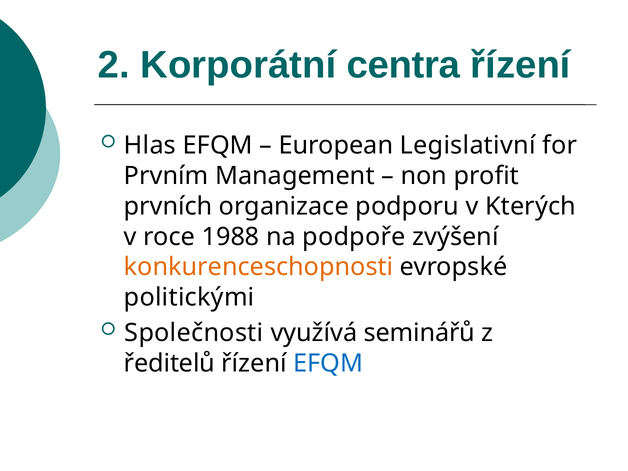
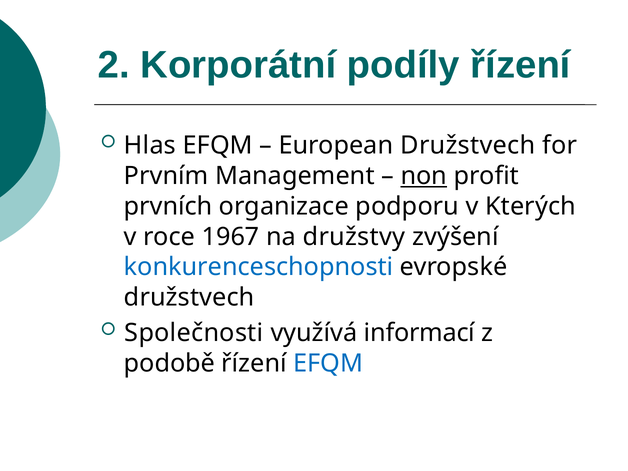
centra: centra -> podíly
European Legislativní: Legislativní -> Družstvech
non underline: none -> present
1988: 1988 -> 1967
podpoře: podpoře -> družstvy
konkurenceschopnosti colour: orange -> blue
politickými at (189, 297): politickými -> družstvech
seminářů: seminářů -> informací
ředitelů: ředitelů -> podobě
